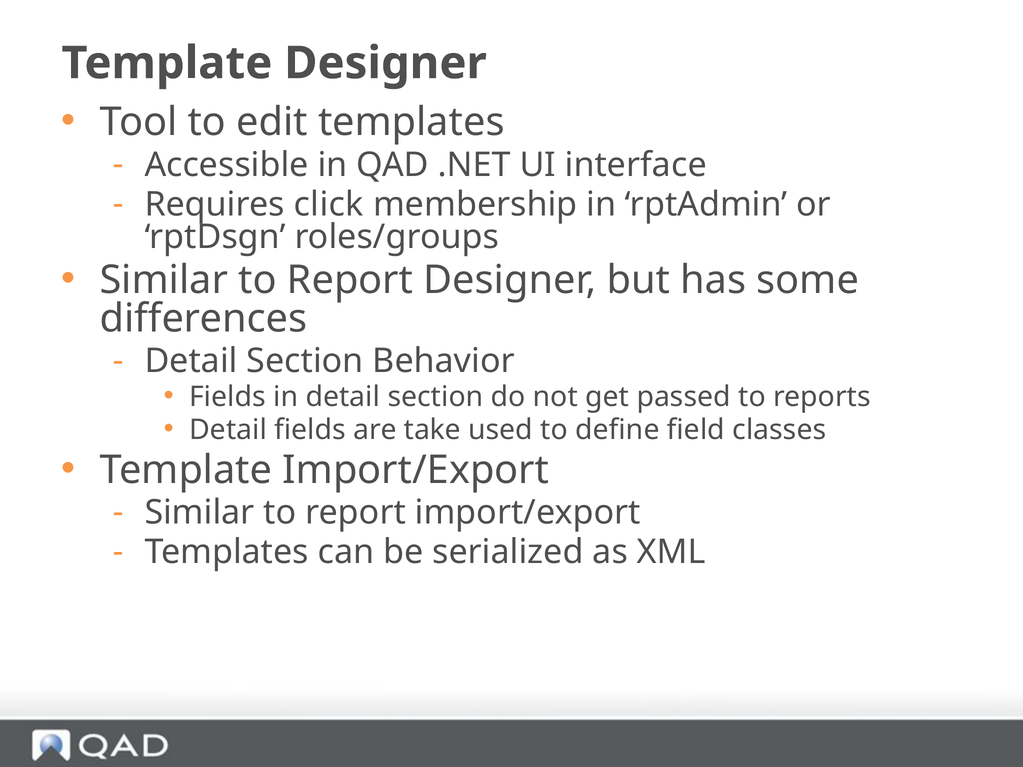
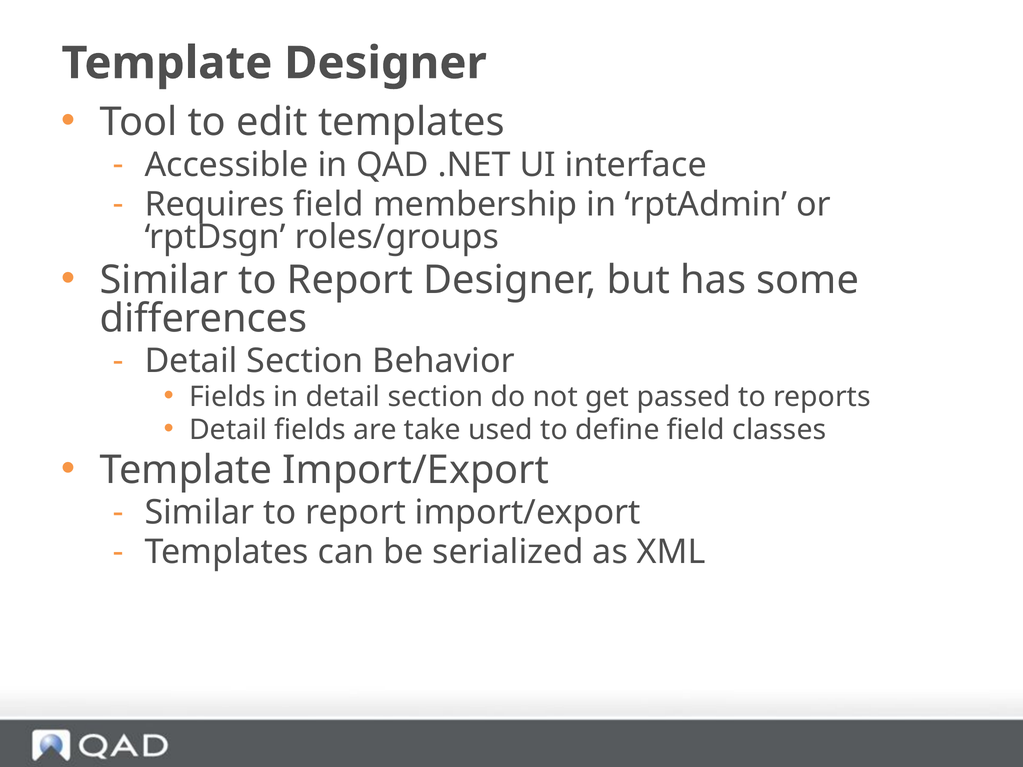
Requires click: click -> field
